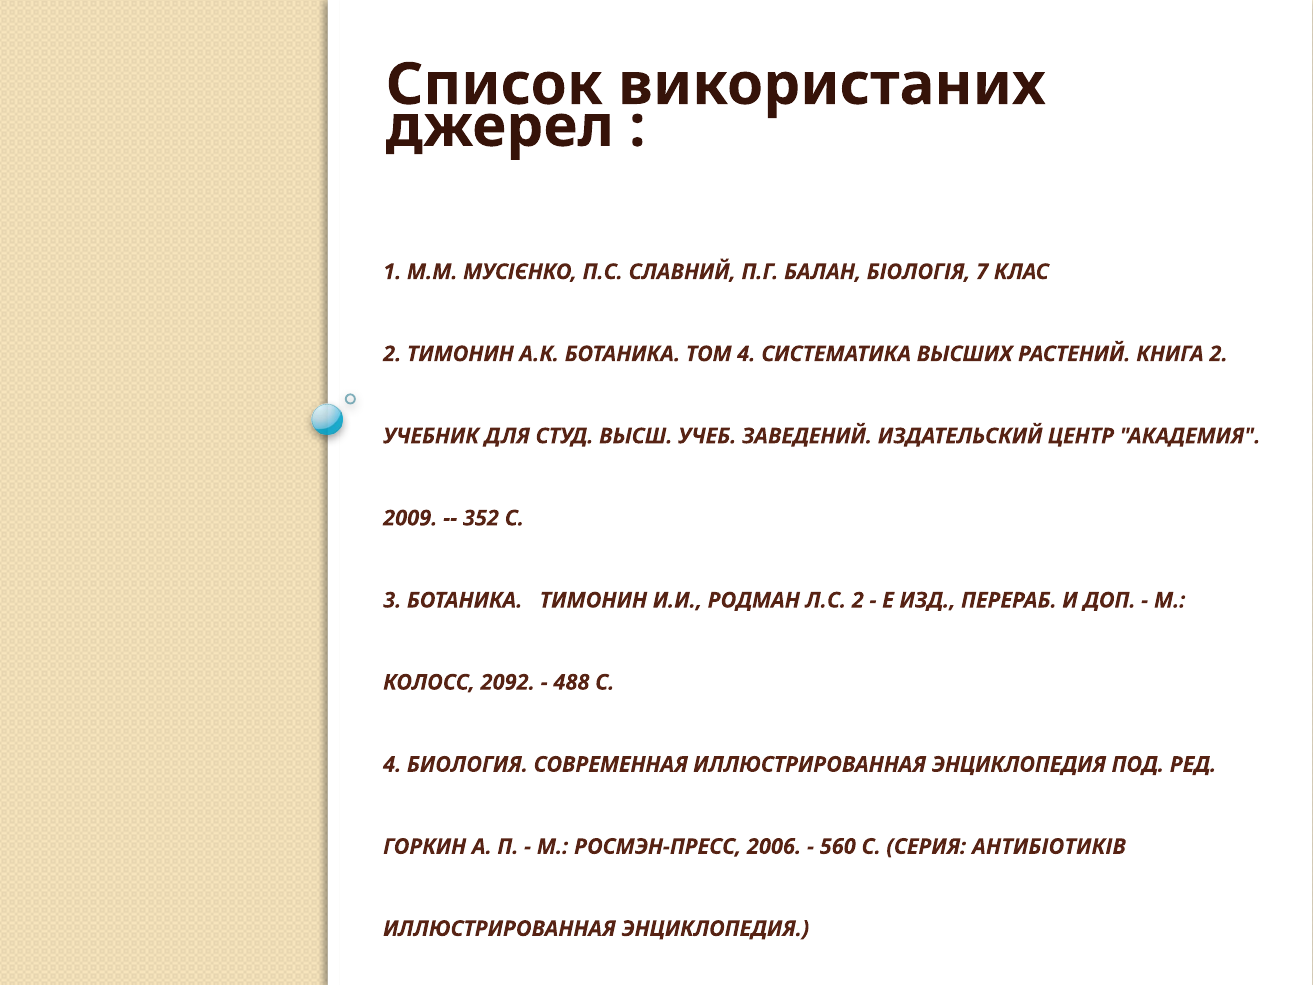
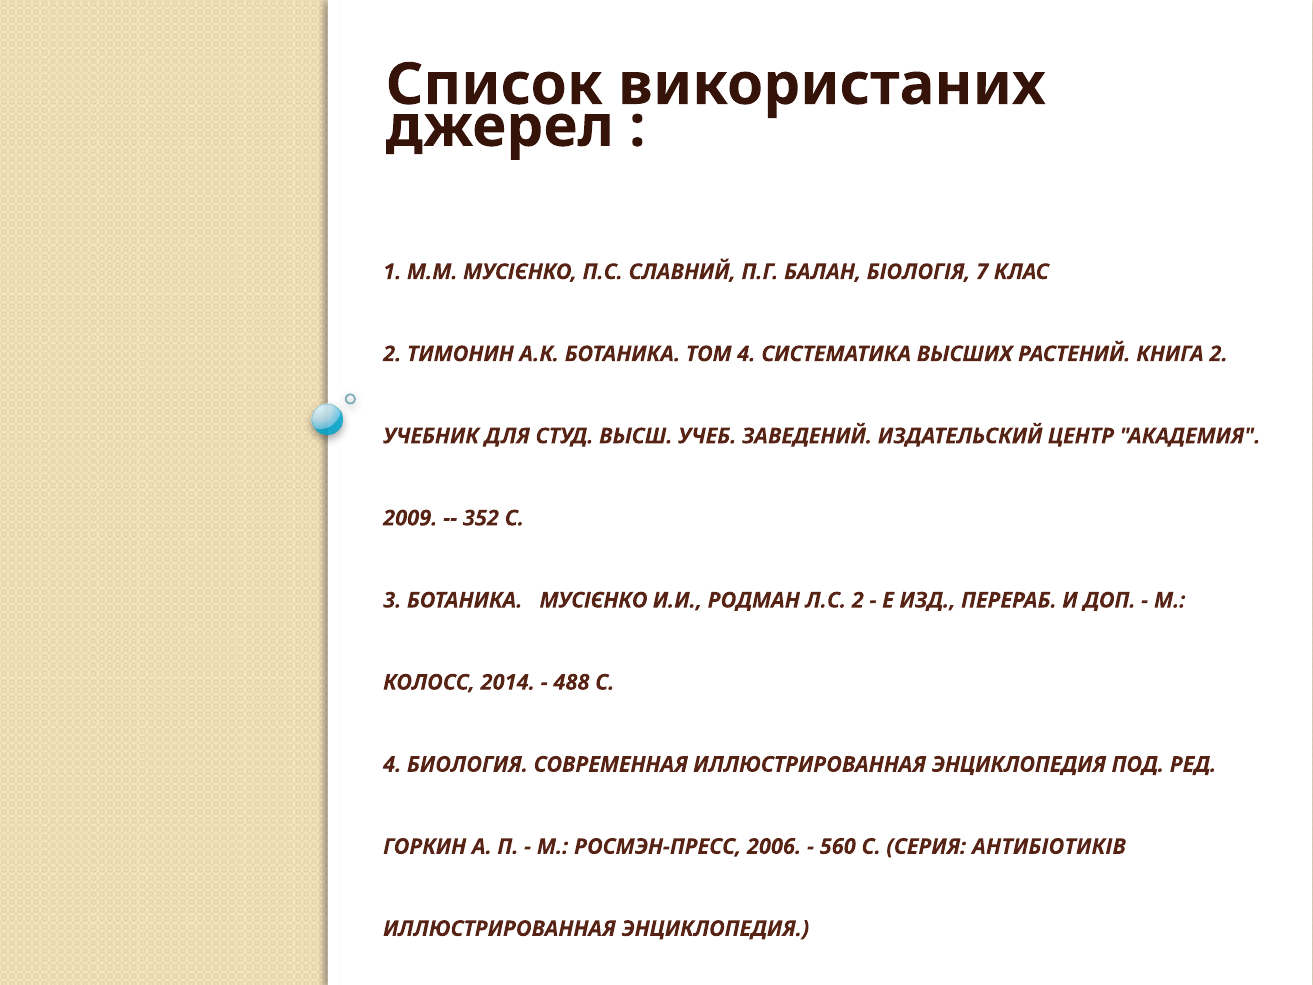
БОТАНИКА ТИМОНИН: ТИМОНИН -> МУСІЄНКО
2092: 2092 -> 2014
